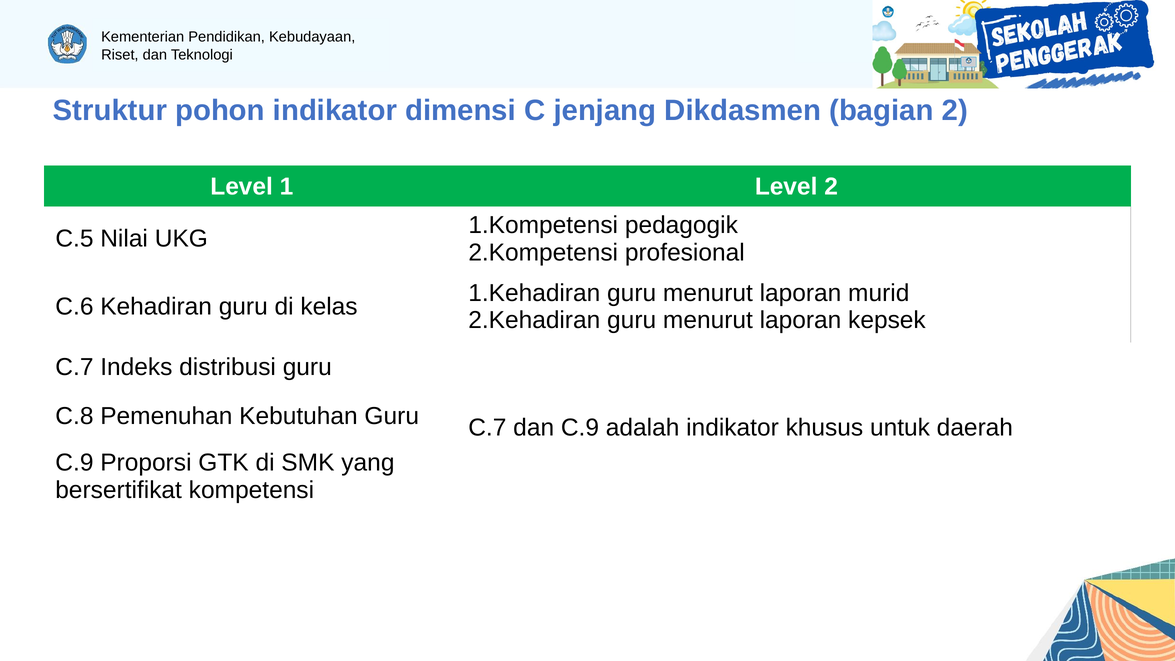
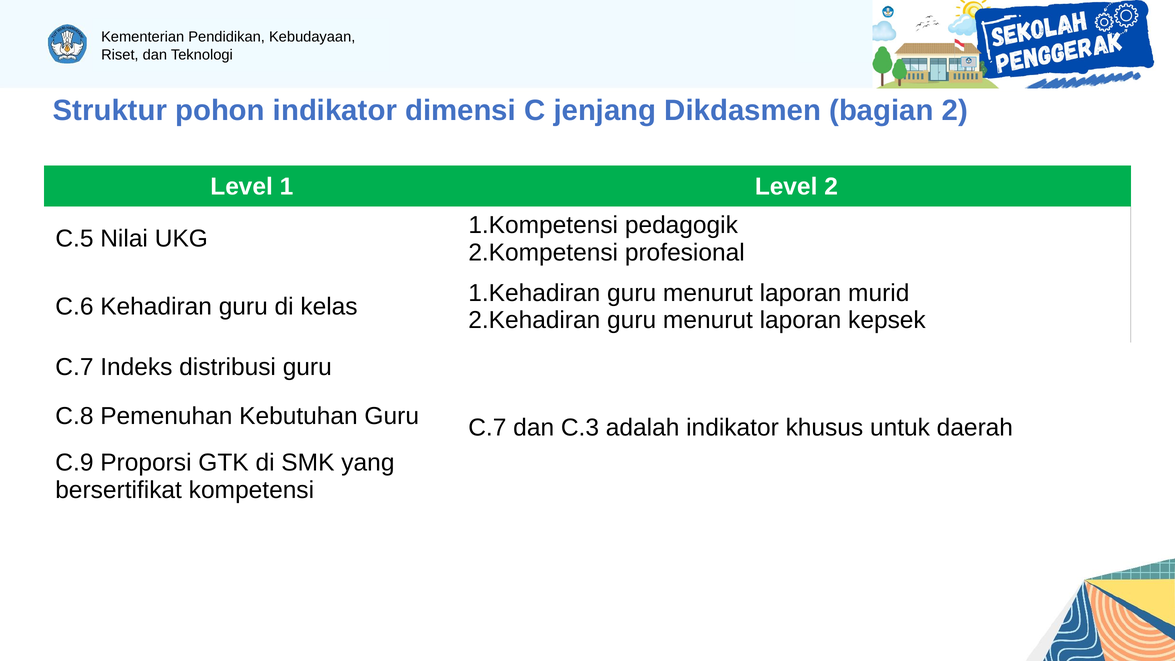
dan C.9: C.9 -> C.3
